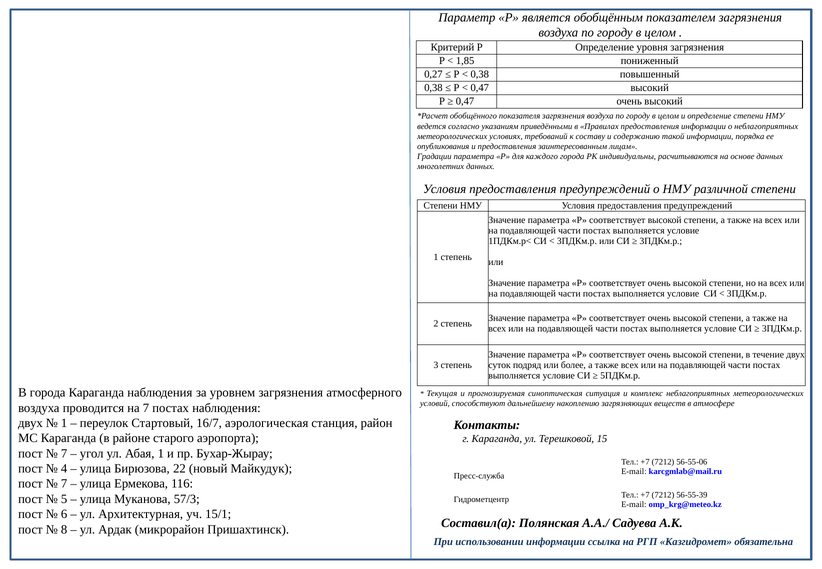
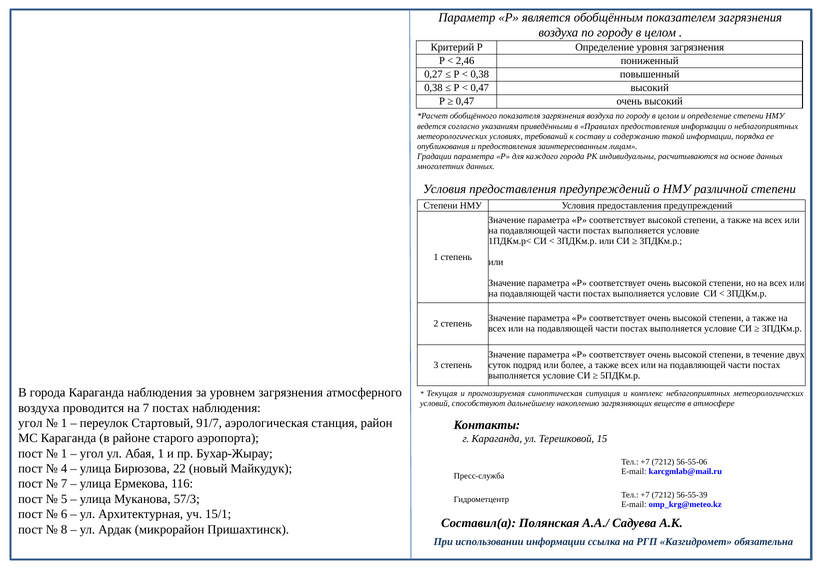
1,85: 1,85 -> 2,46
двух at (30, 423): двух -> угол
16/7: 16/7 -> 91/7
7 at (64, 454): 7 -> 1
